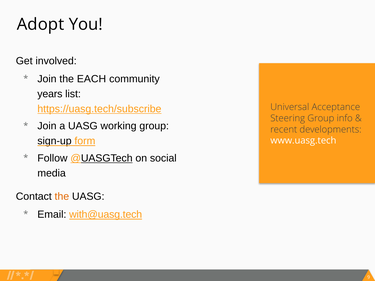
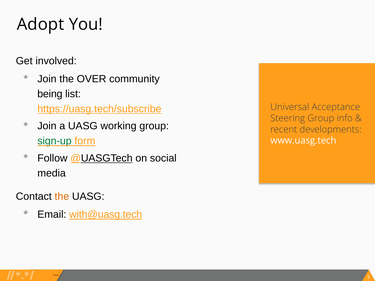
EACH: EACH -> OVER
years: years -> being
sign-up colour: black -> green
